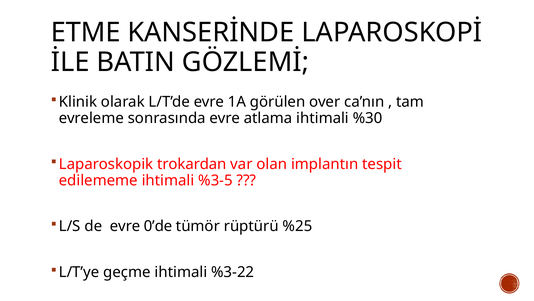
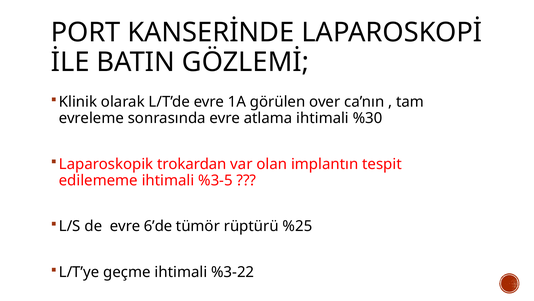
ETME: ETME -> PORT
0’de: 0’de -> 6’de
